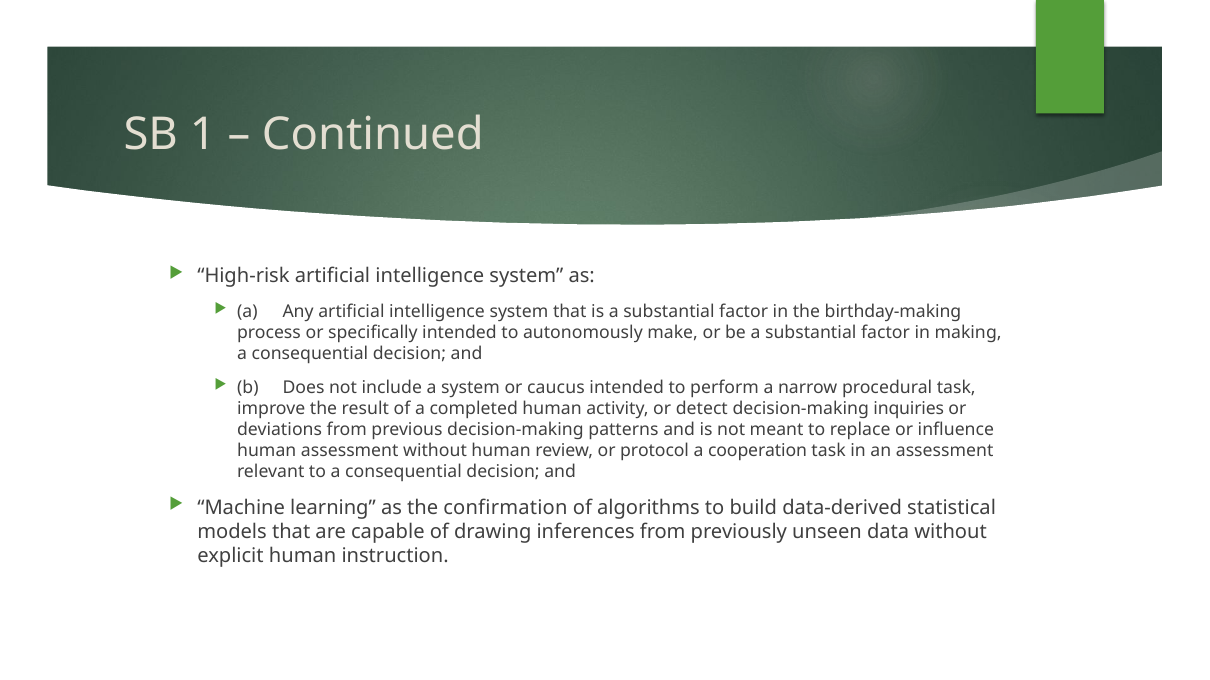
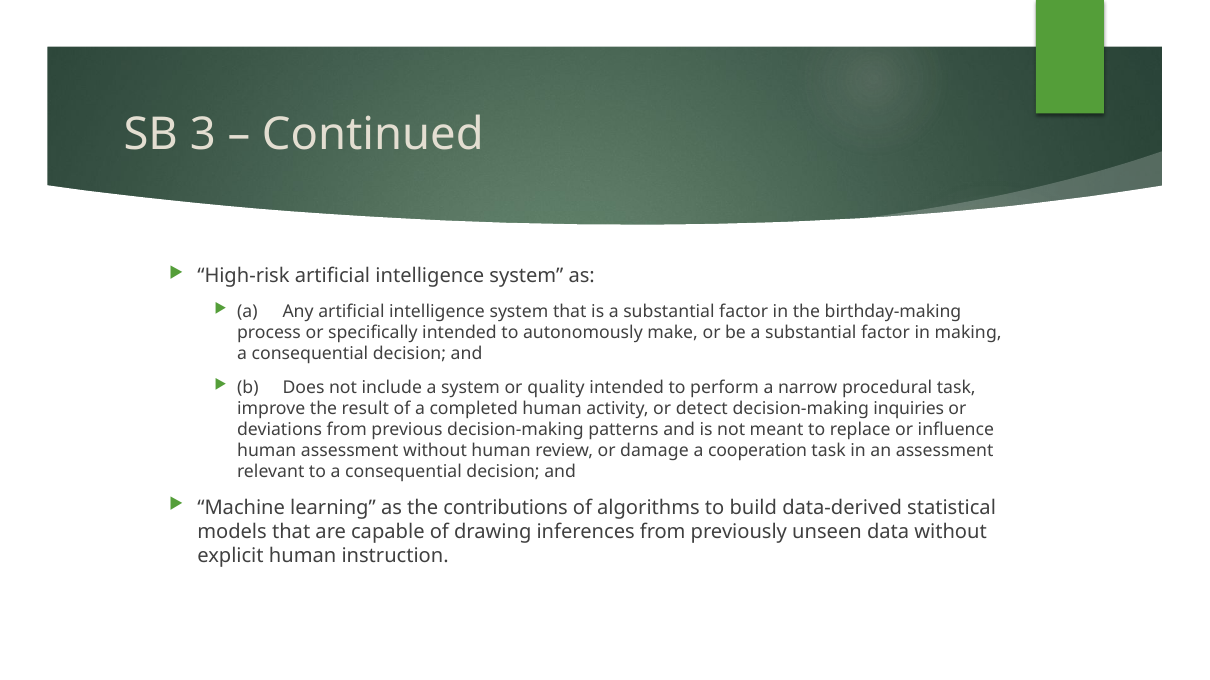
1: 1 -> 3
caucus: caucus -> quality
protocol: protocol -> damage
confirmation: confirmation -> contributions
